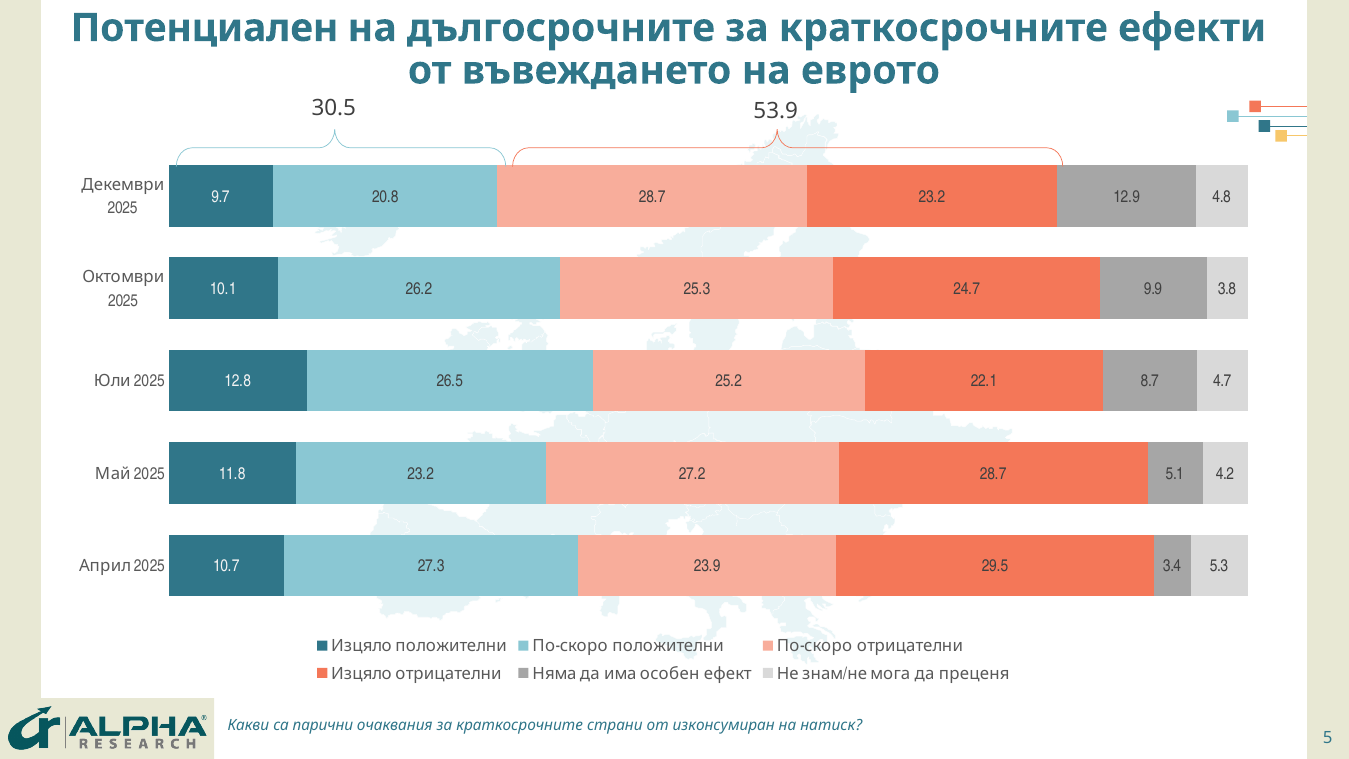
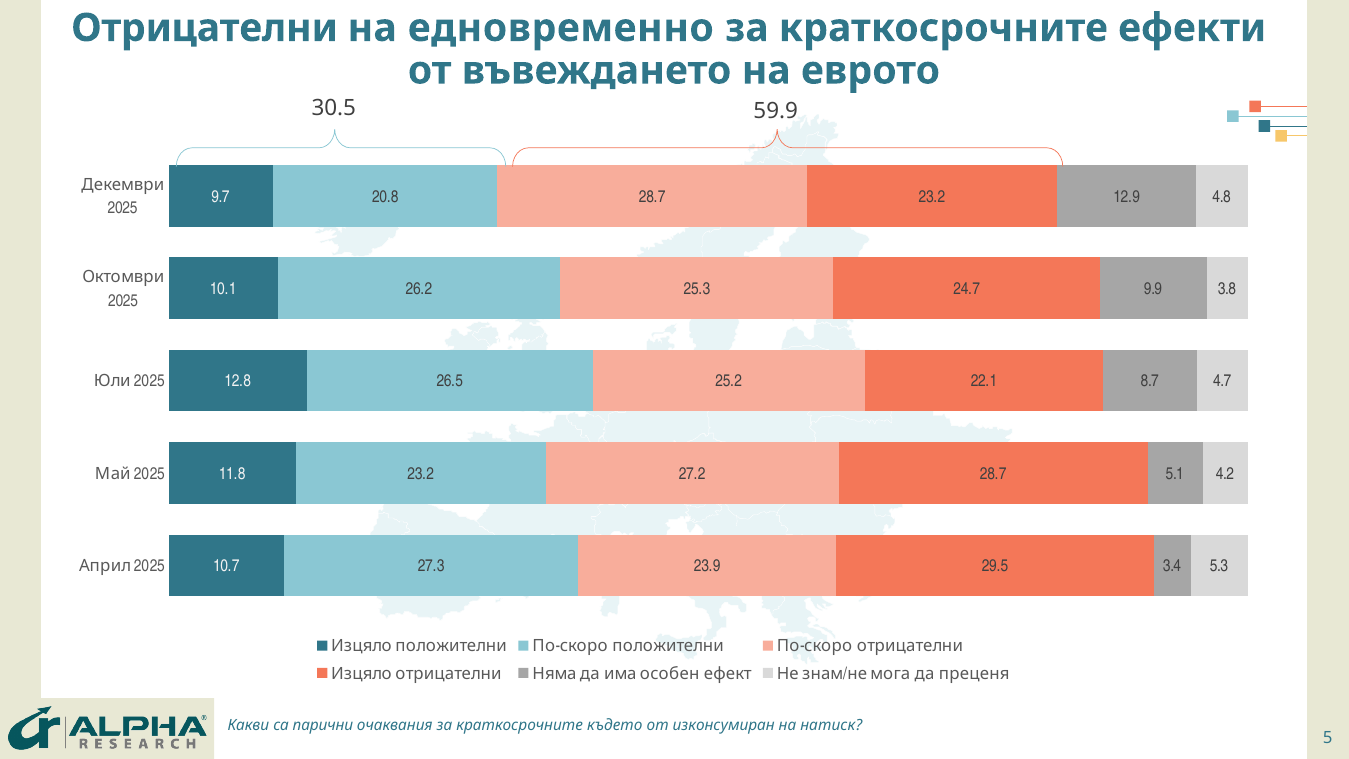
Потенциален at (205, 28): Потенциален -> Отрицателни
дългосрочните: дългосрочните -> едновременно
53.9: 53.9 -> 59.9
страни: страни -> където
